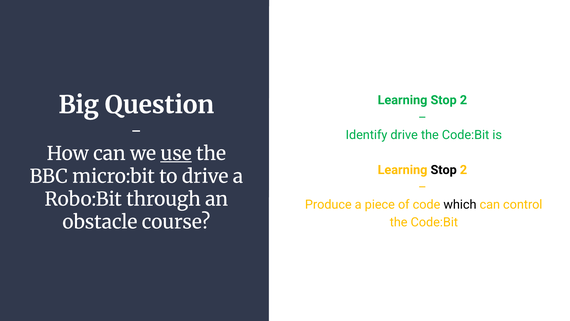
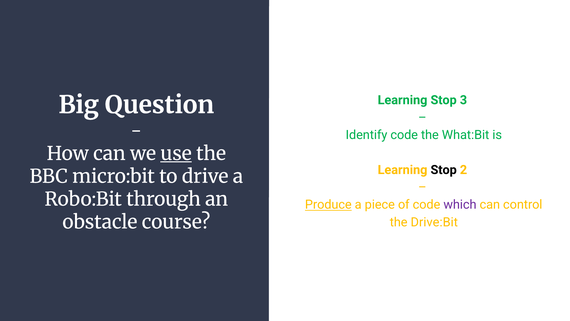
2 at (463, 100): 2 -> 3
Identify drive: drive -> code
Code:Bit at (466, 135): Code:Bit -> What:Bit
Produce underline: none -> present
which colour: black -> purple
Code:Bit at (434, 222): Code:Bit -> Drive:Bit
